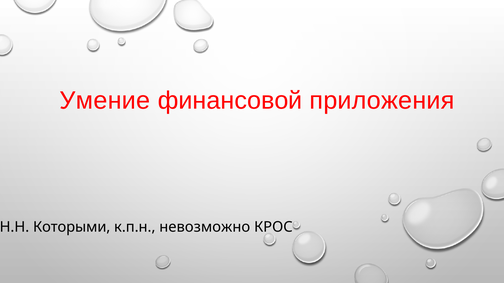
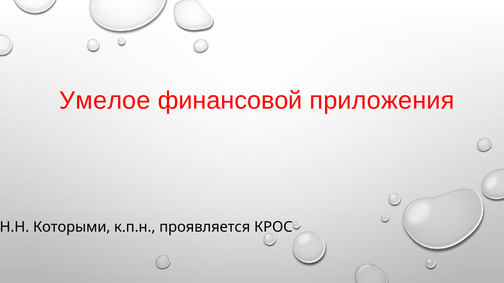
Умение: Умение -> Умелое
невозможно: невозможно -> проявляется
